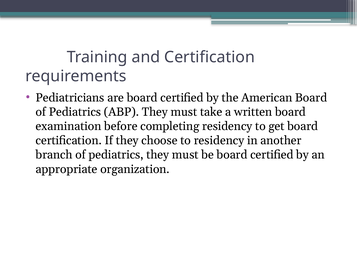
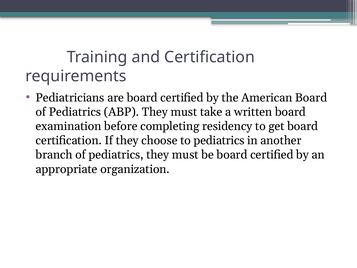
to residency: residency -> pediatrics
